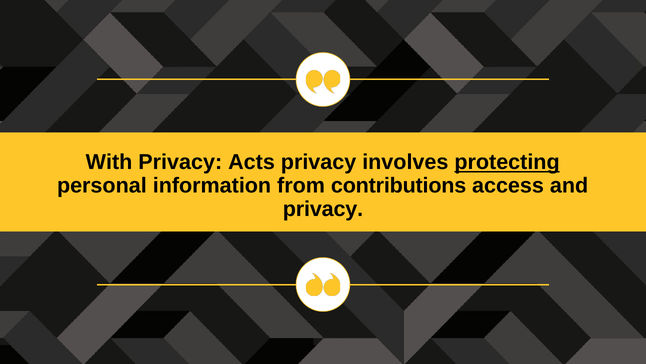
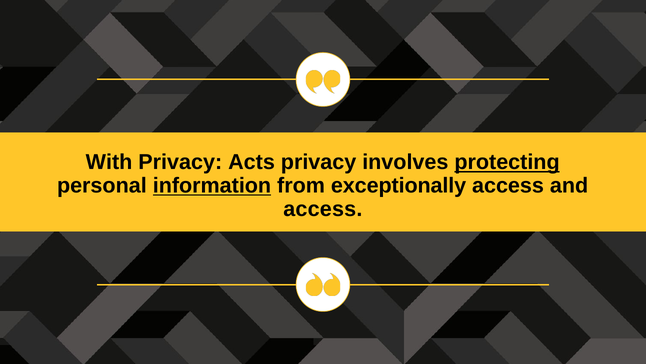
information underline: none -> present
contributions: contributions -> exceptionally
privacy at (323, 209): privacy -> access
